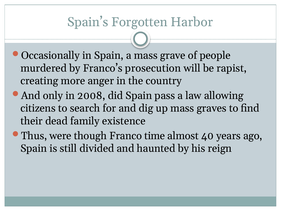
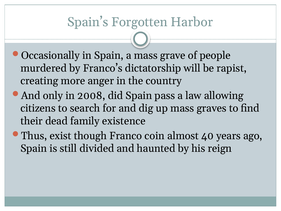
prosecution: prosecution -> dictatorship
were: were -> exist
time: time -> coin
